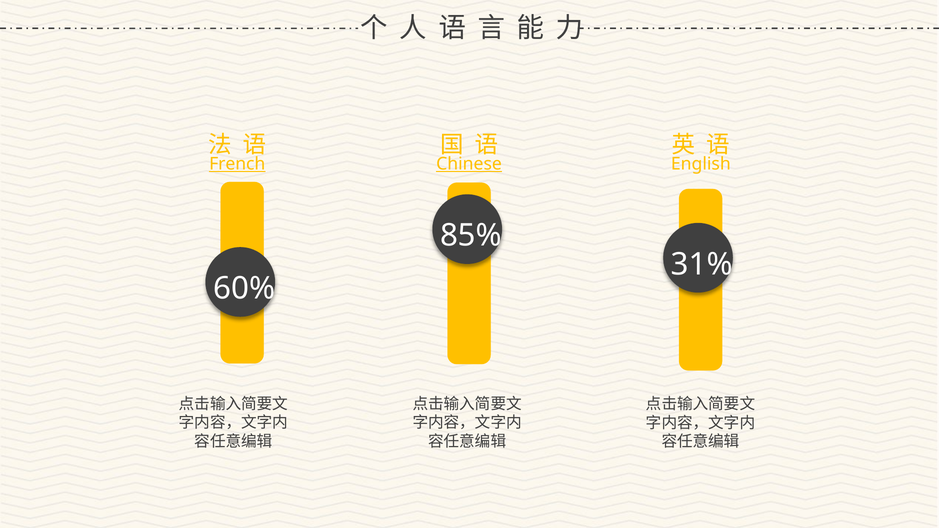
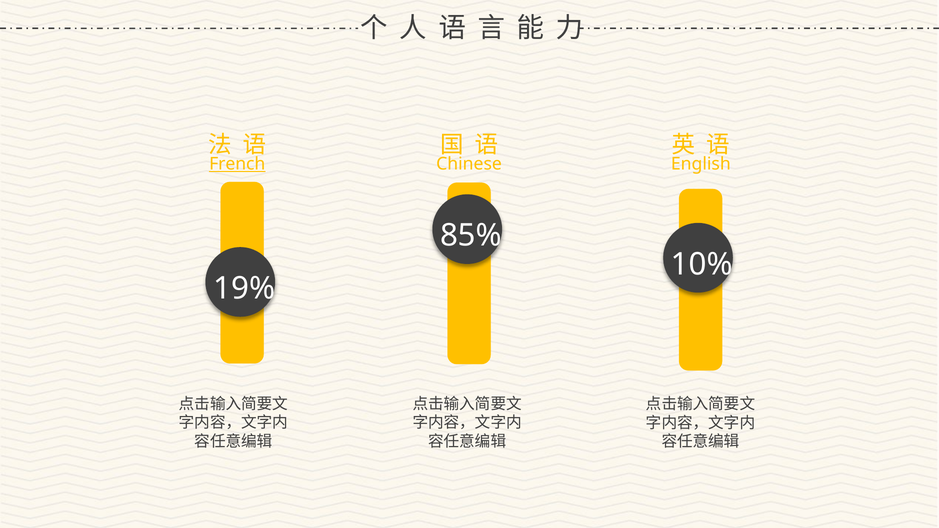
Chinese underline: present -> none
31%: 31% -> 10%
60%: 60% -> 19%
